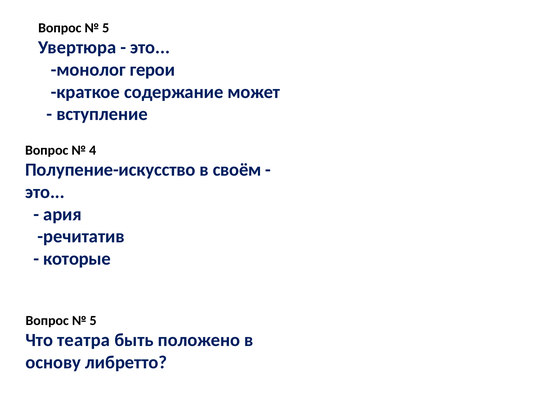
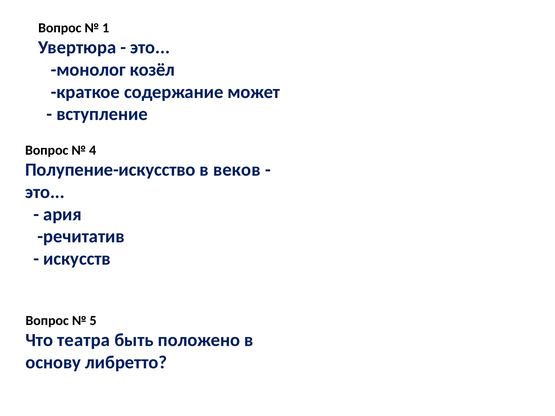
5 at (106, 28): 5 -> 1
герои: герои -> козёл
своём: своём -> веков
которые: которые -> искусств
